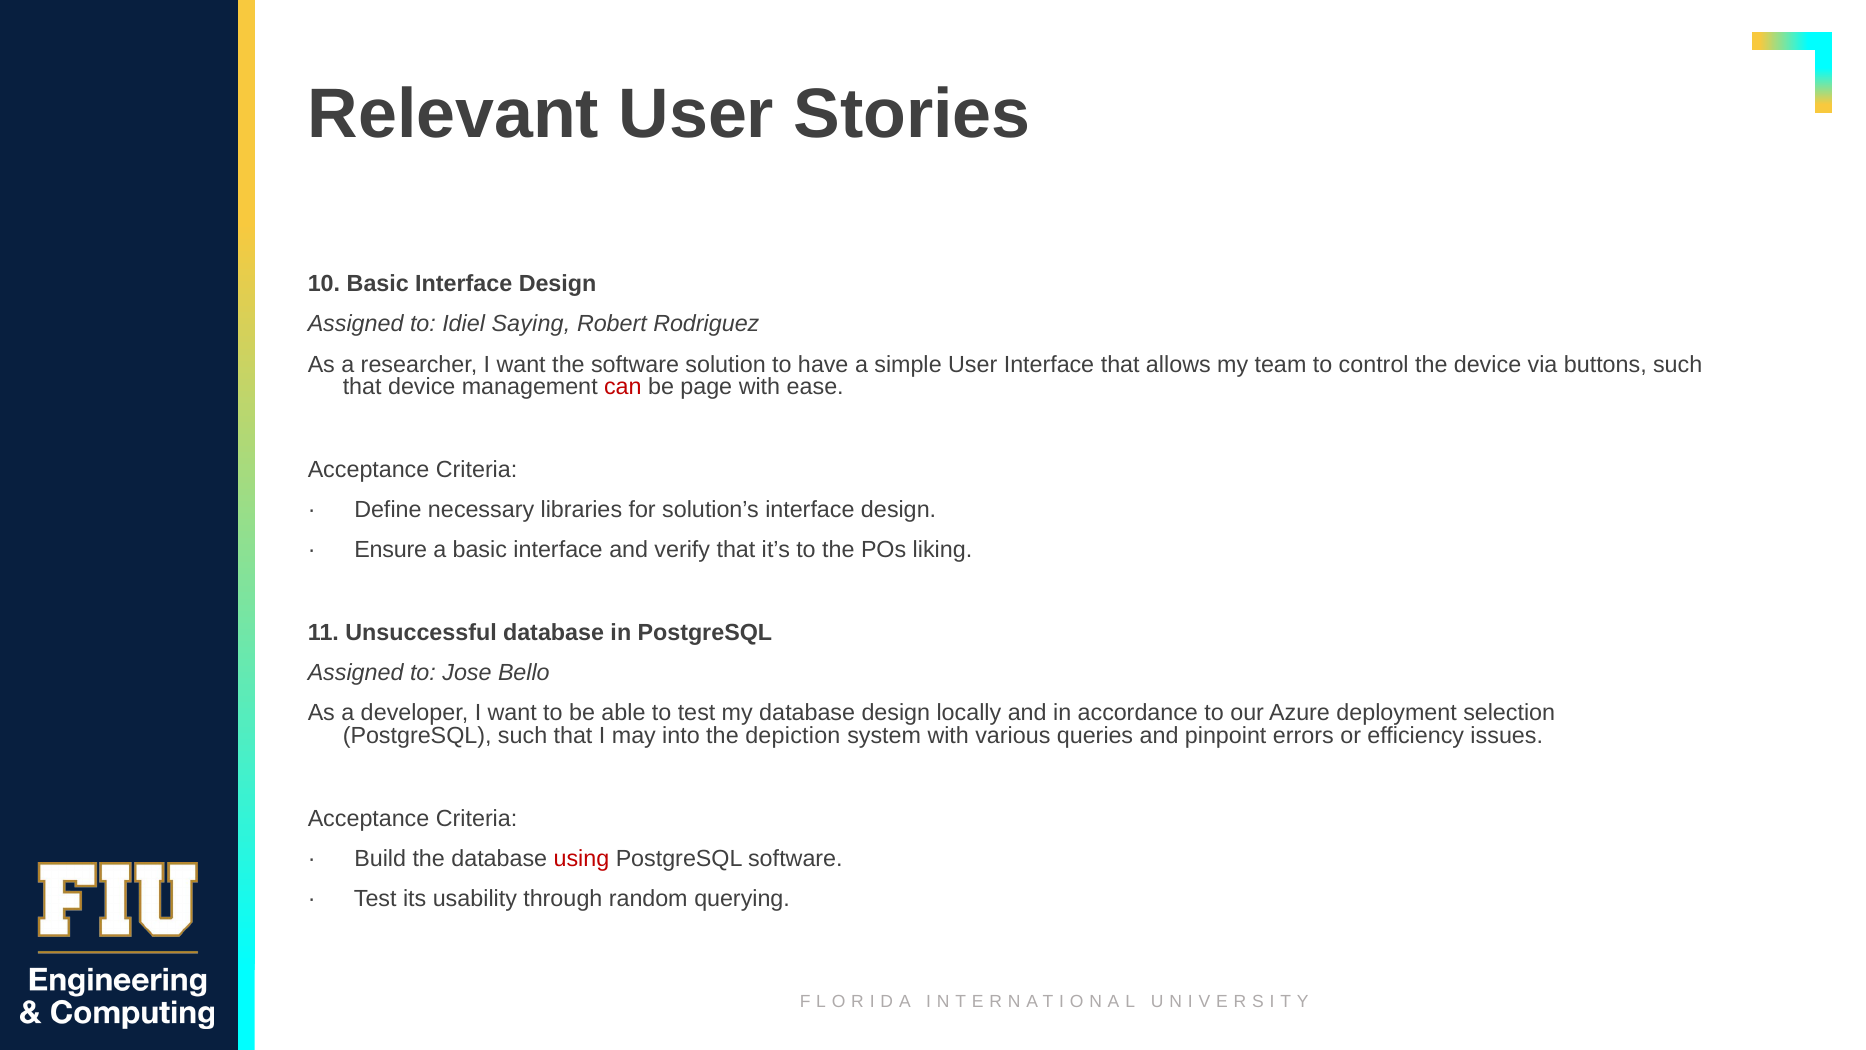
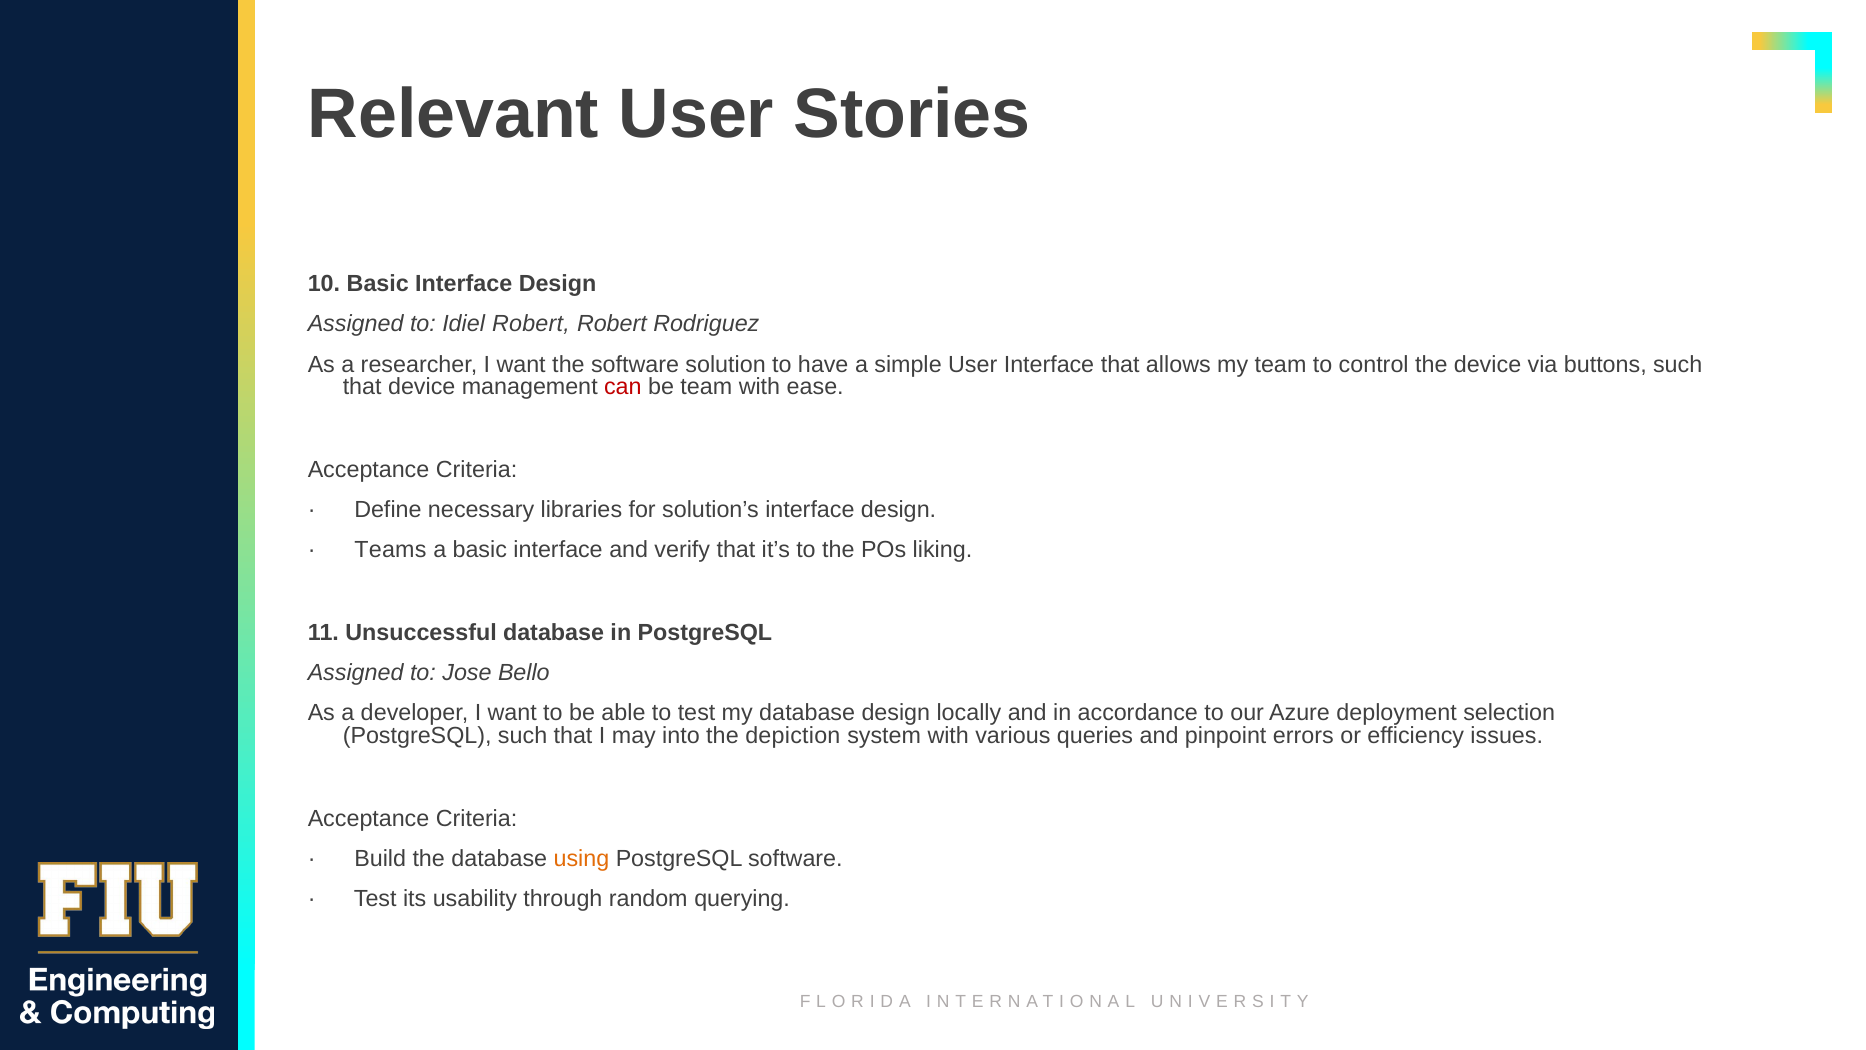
Idiel Saying: Saying -> Robert
be page: page -> team
Ensure: Ensure -> Teams
using colour: red -> orange
